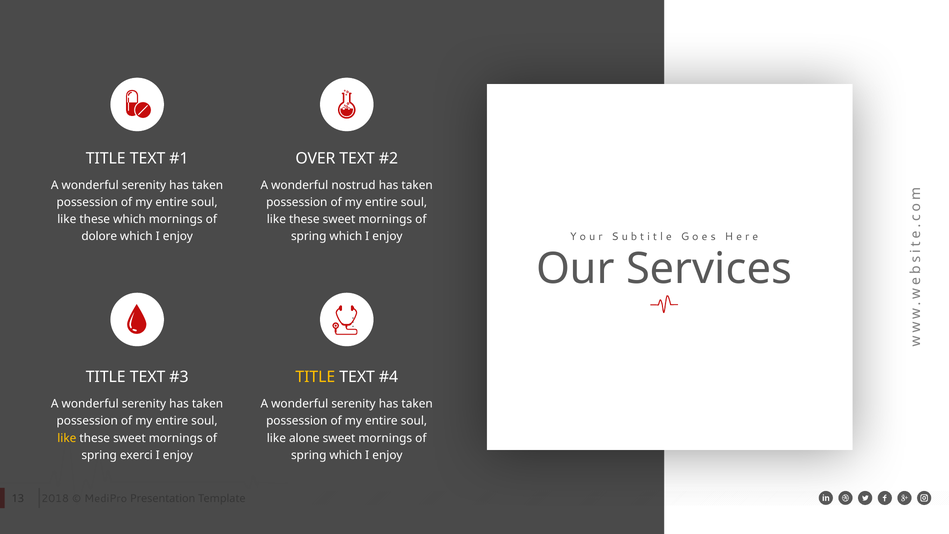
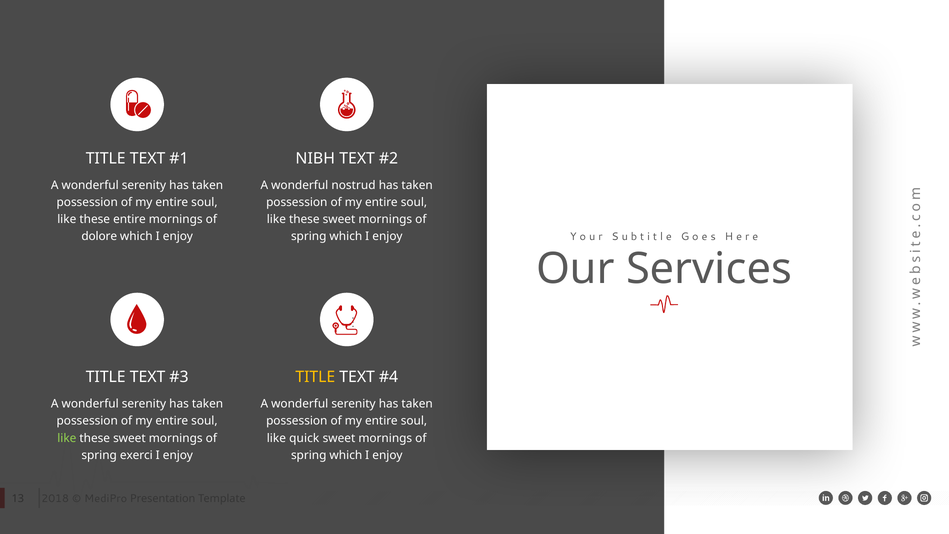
OVER: OVER -> NIBH
these which: which -> entire
like at (67, 438) colour: yellow -> light green
alone: alone -> quick
